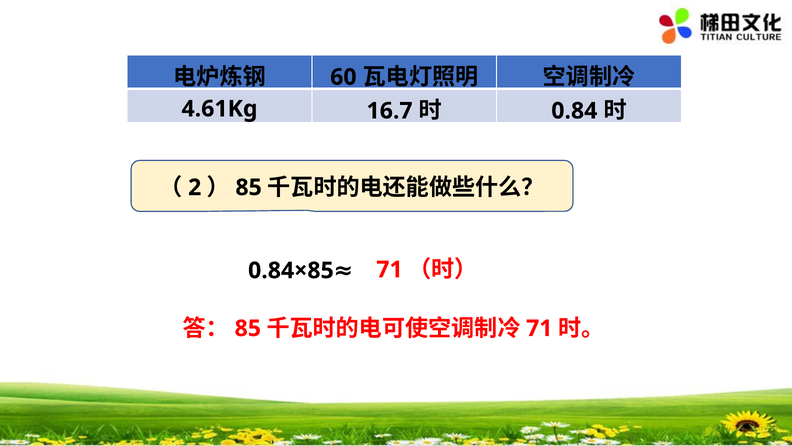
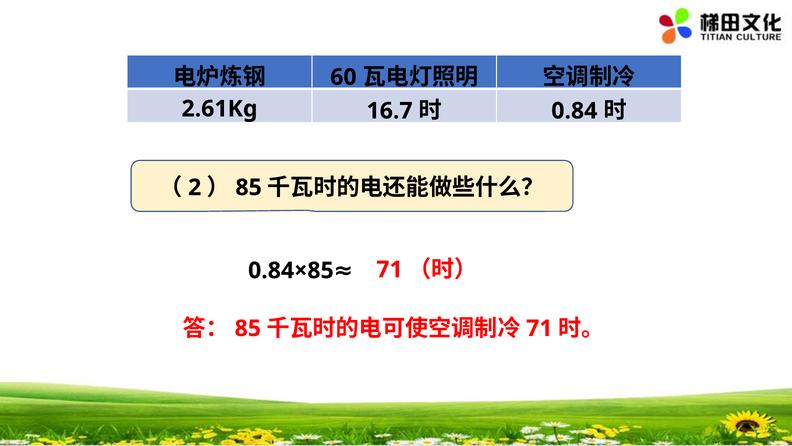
4.61Kg: 4.61Kg -> 2.61Kg
